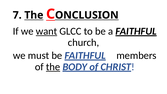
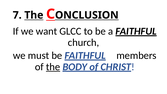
want underline: present -> none
